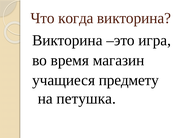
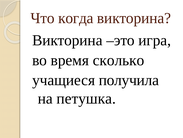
магазин: магазин -> сколько
предмету: предмету -> получила
